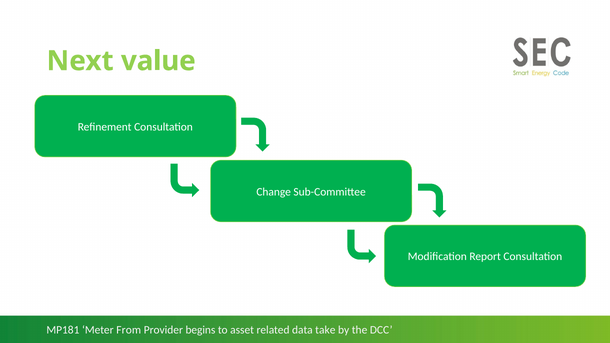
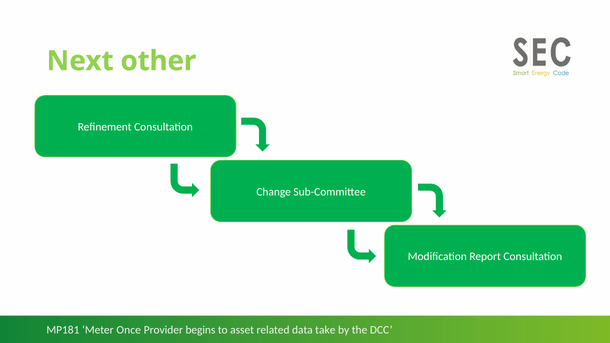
value: value -> other
From: From -> Once
